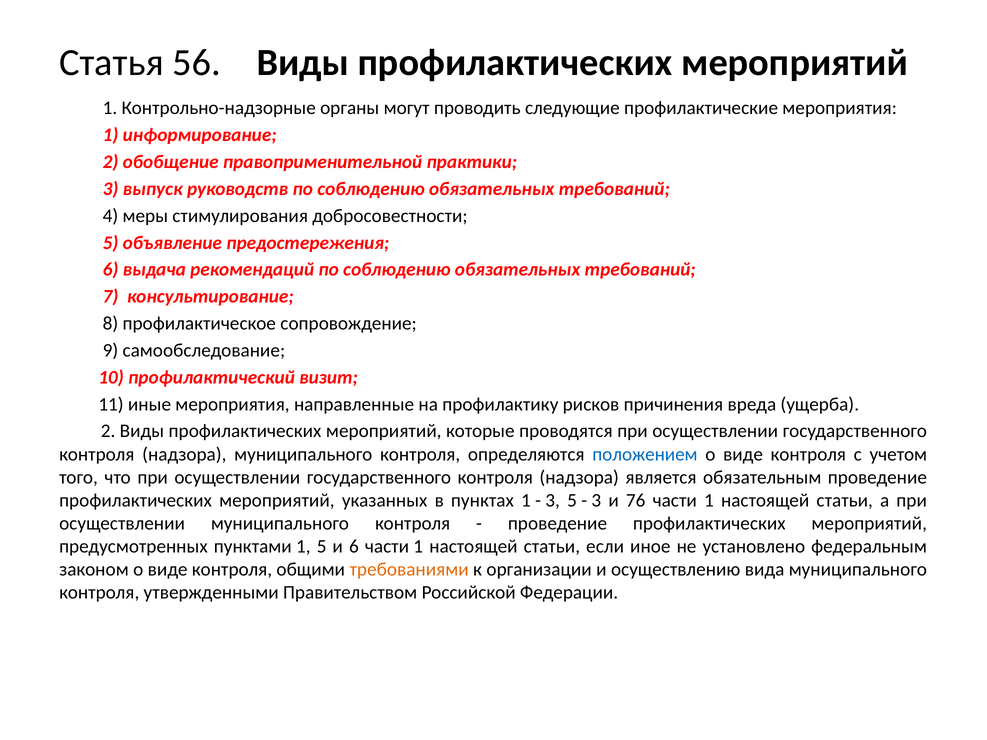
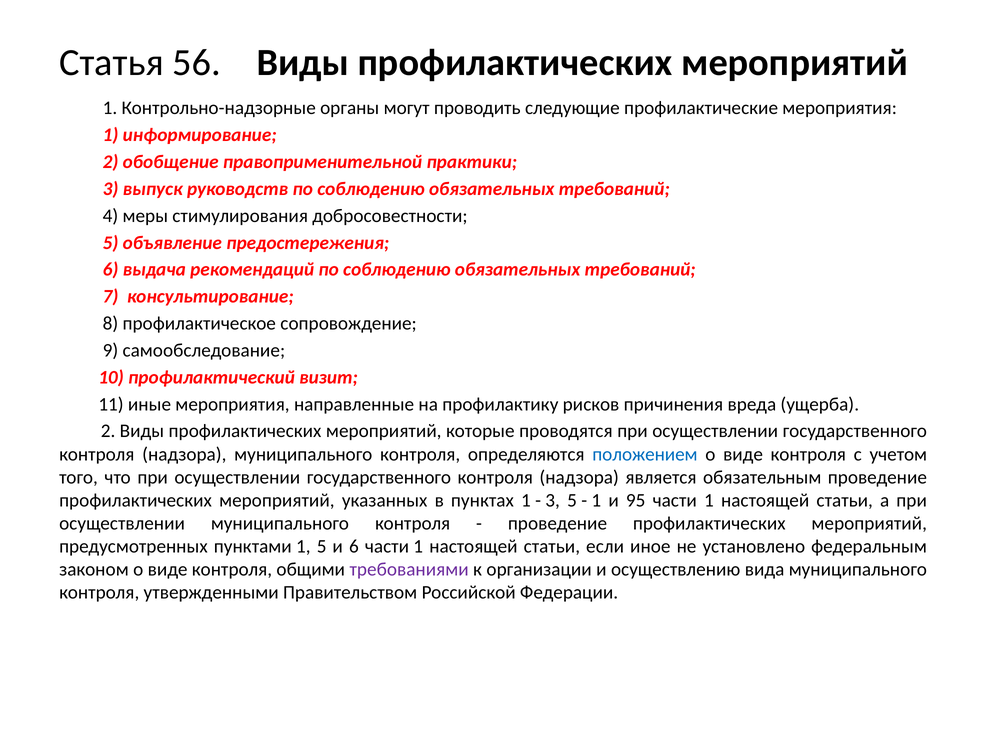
3 at (596, 501): 3 -> 1
76: 76 -> 95
требованиями colour: orange -> purple
